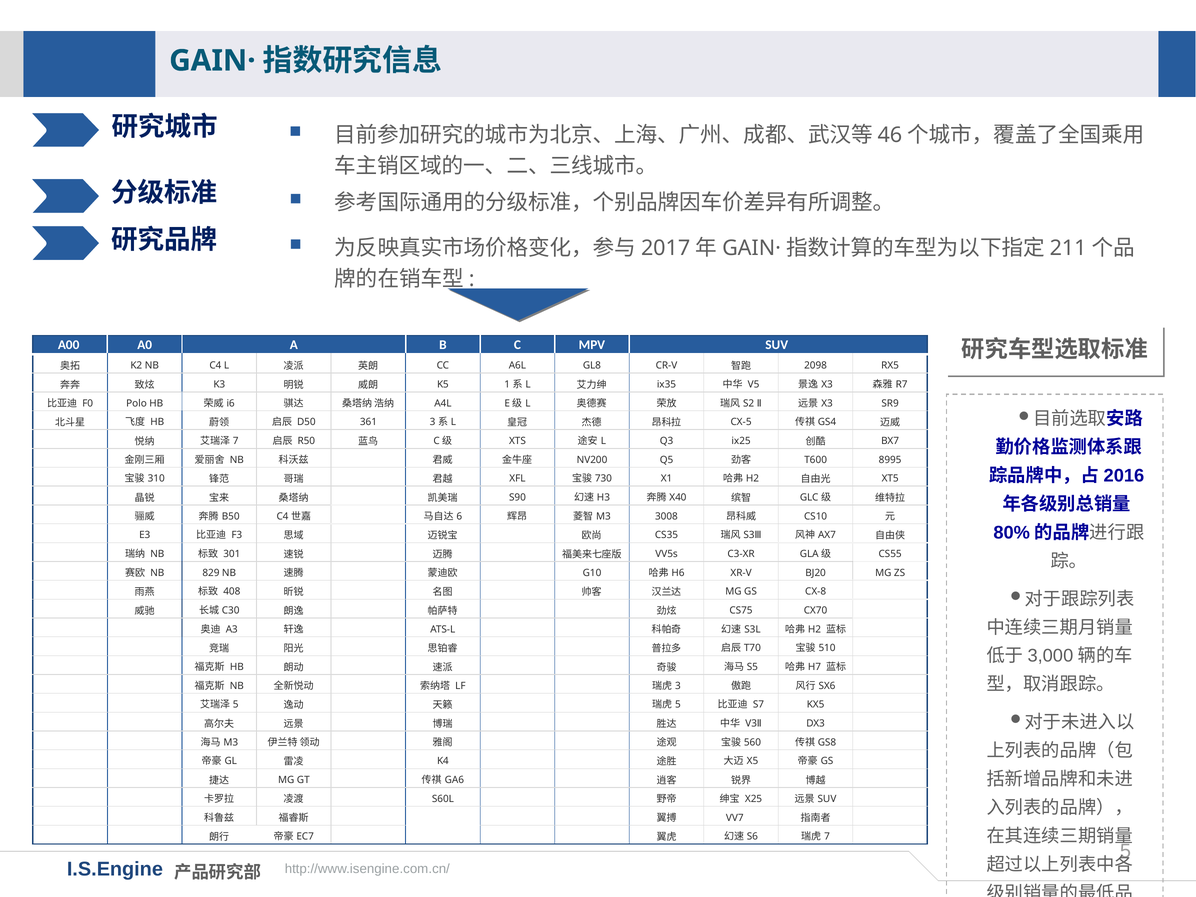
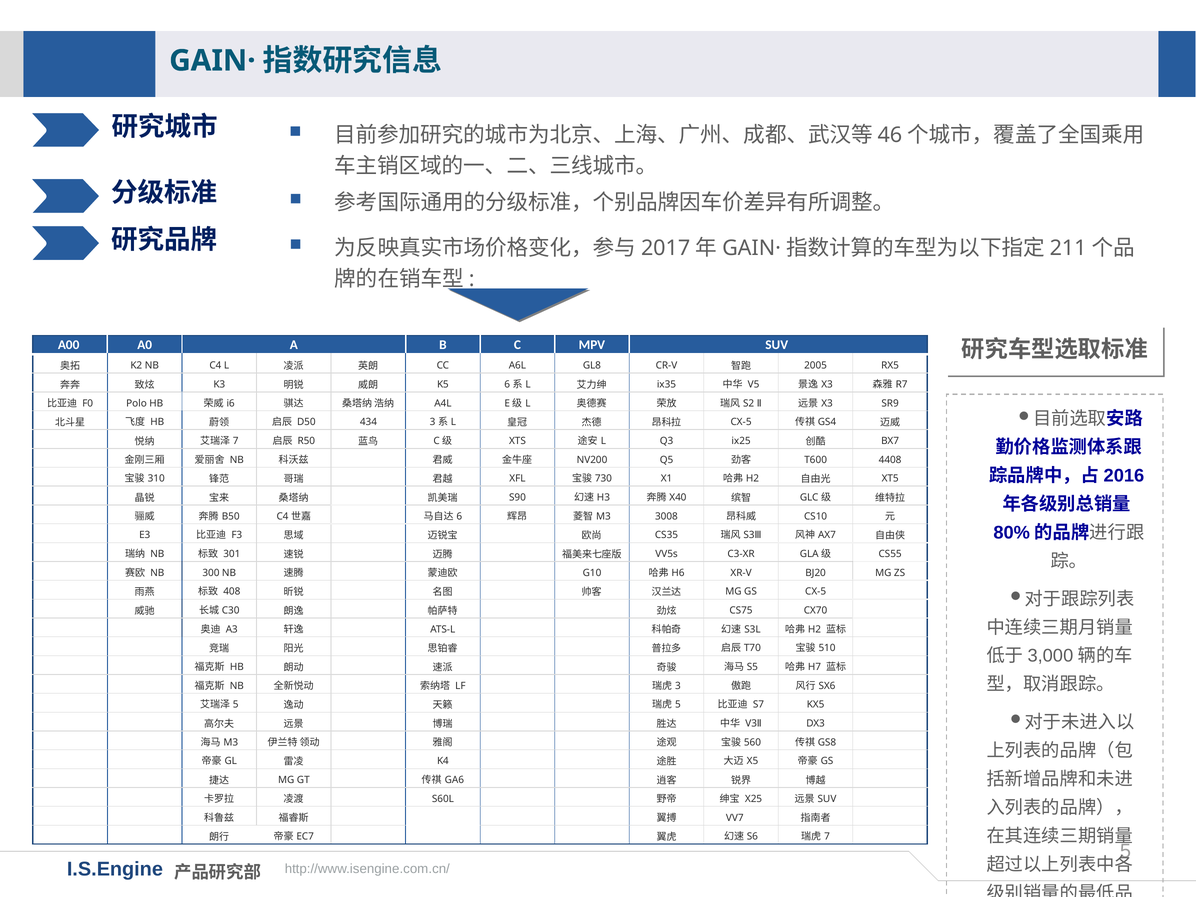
2098: 2098 -> 2005
K5 1: 1 -> 6
361: 361 -> 434
8995: 8995 -> 4408
829: 829 -> 300
GS CX-8: CX-8 -> CX-5
